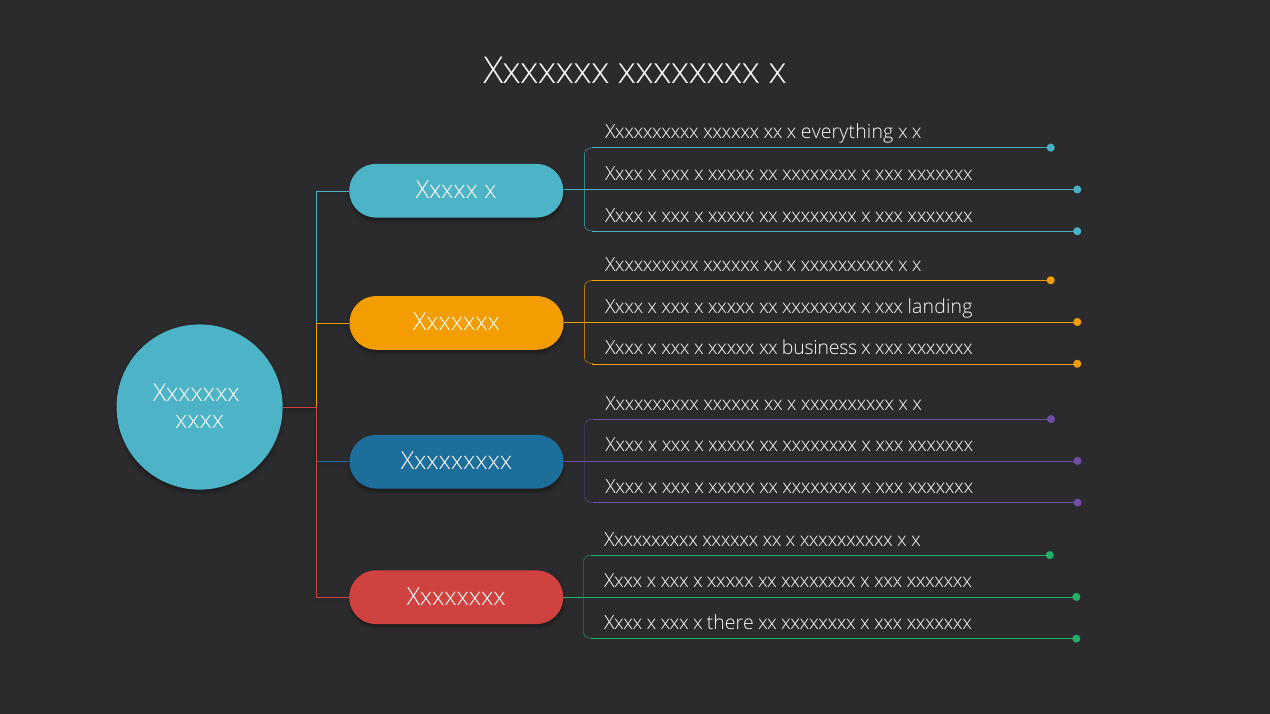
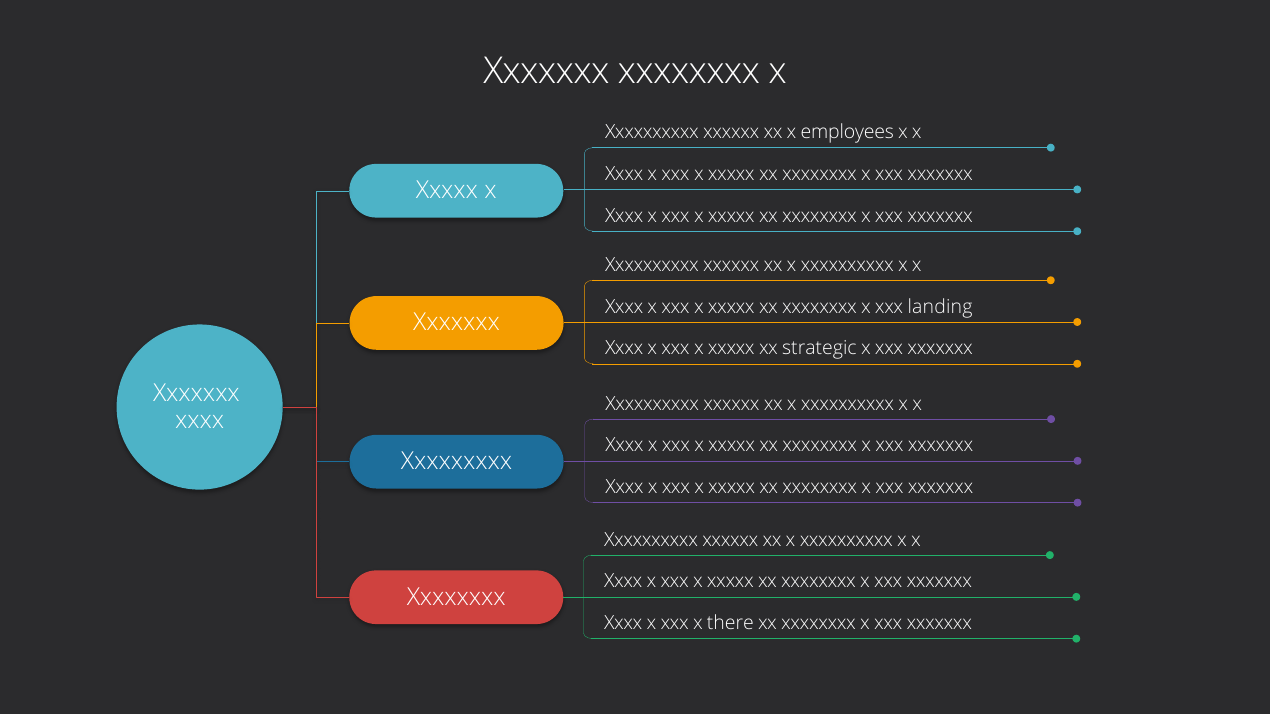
everything: everything -> employees
business: business -> strategic
